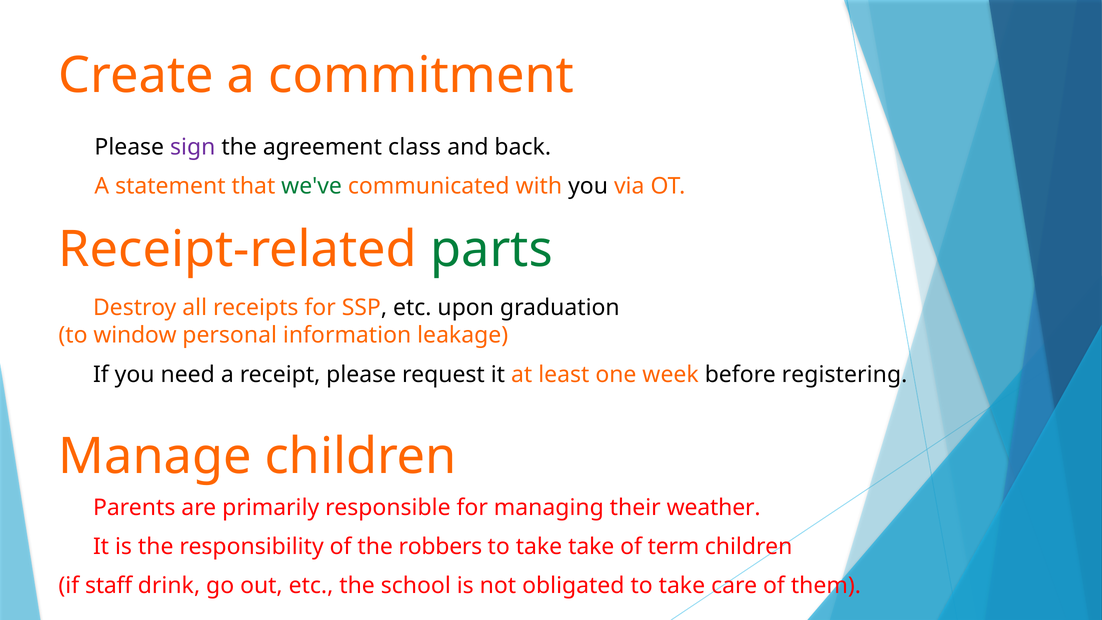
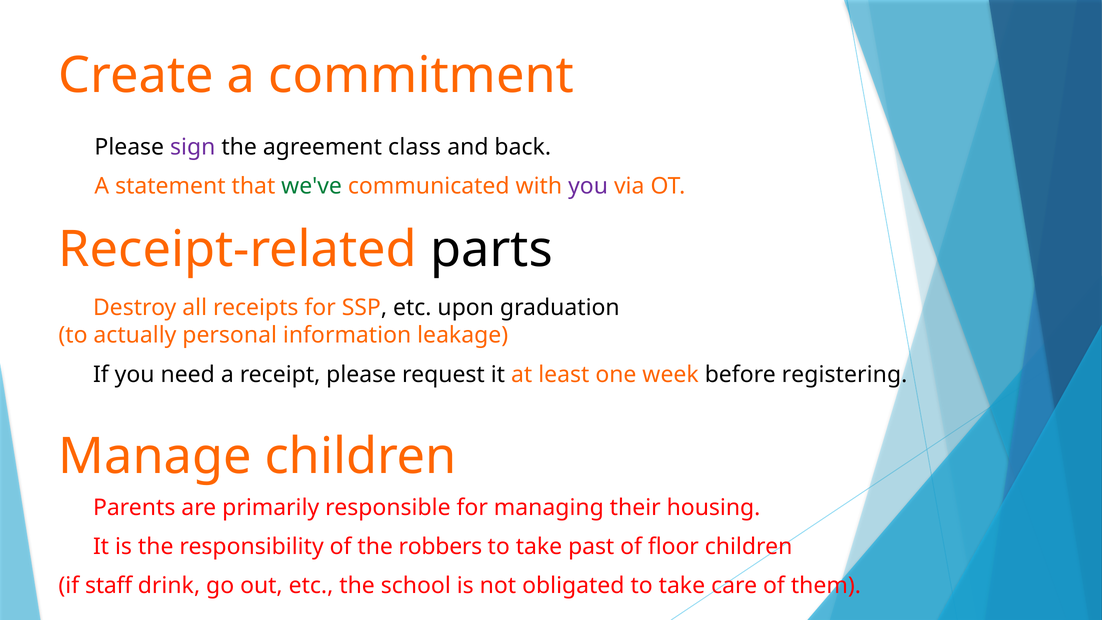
you at (588, 186) colour: black -> purple
parts colour: green -> black
window: window -> actually
weather: weather -> housing
take take: take -> past
term: term -> floor
